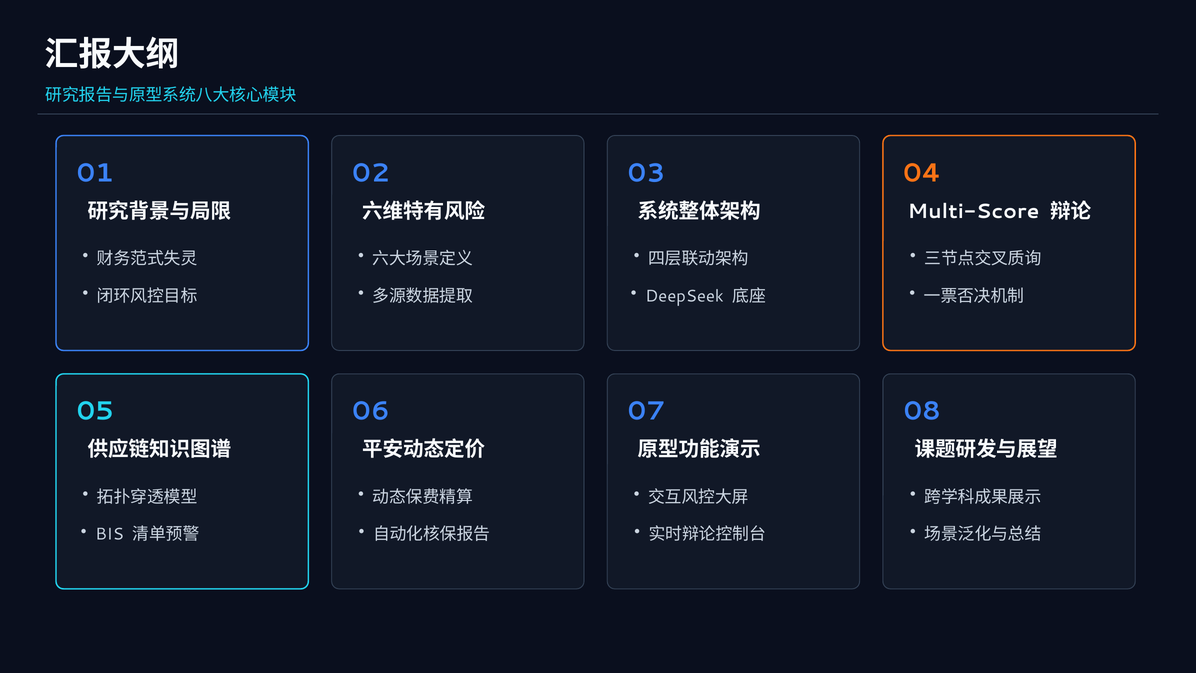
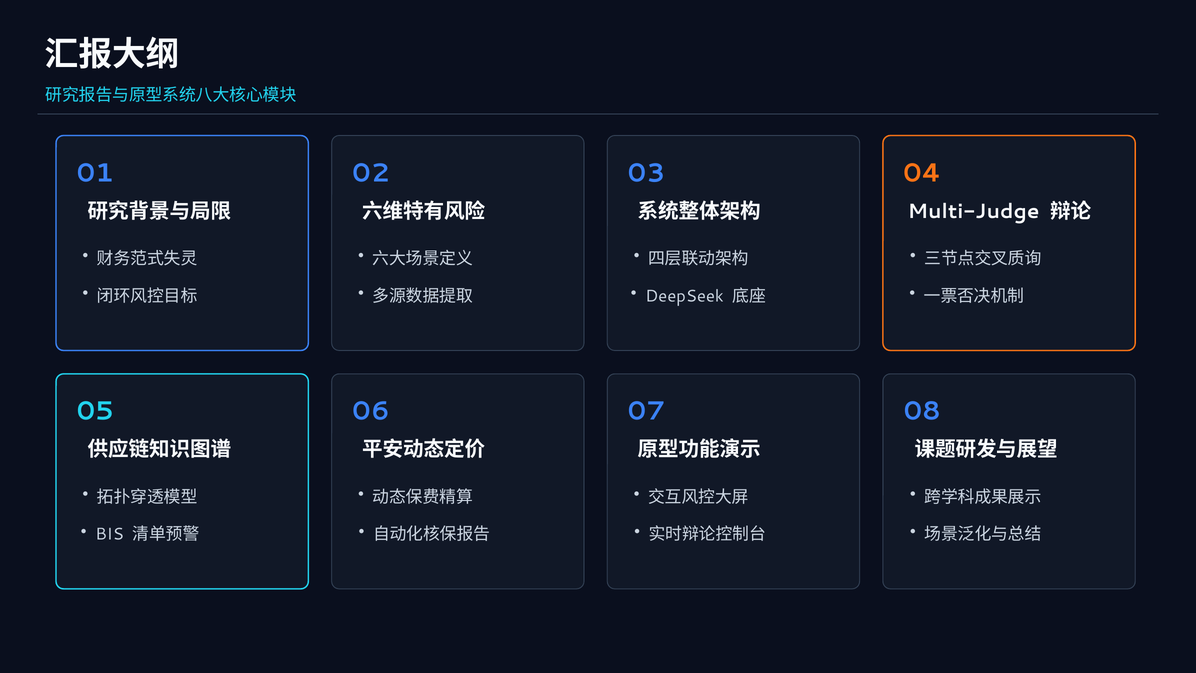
Multi-Score: Multi-Score -> Multi-Judge
